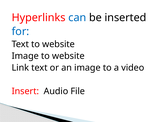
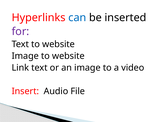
for colour: blue -> purple
